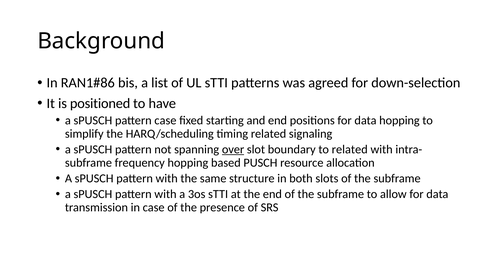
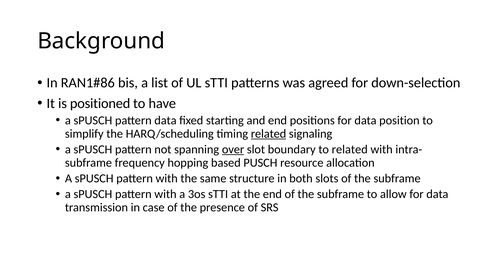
pattern case: case -> data
data hopping: hopping -> position
related at (269, 133) underline: none -> present
